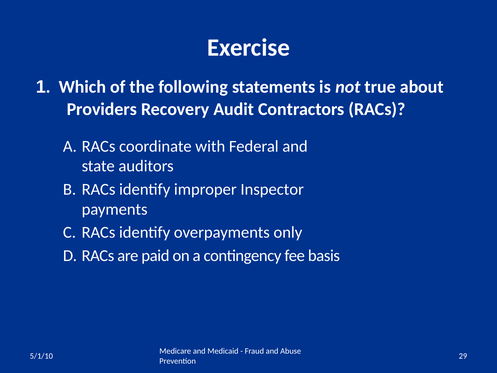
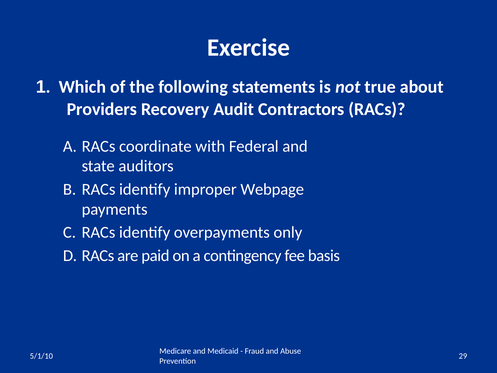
Inspector: Inspector -> Webpage
